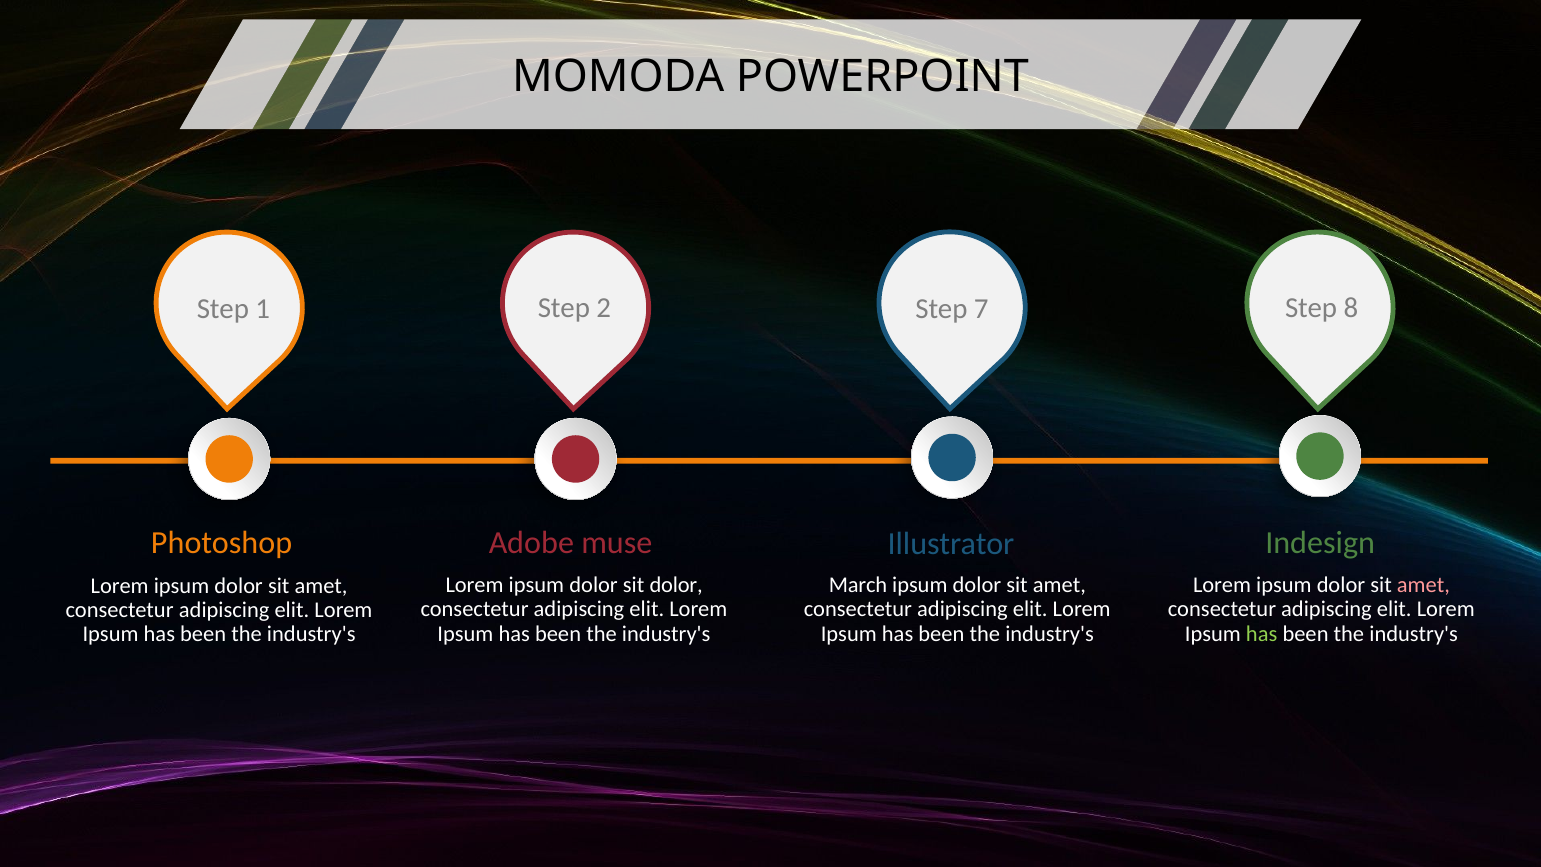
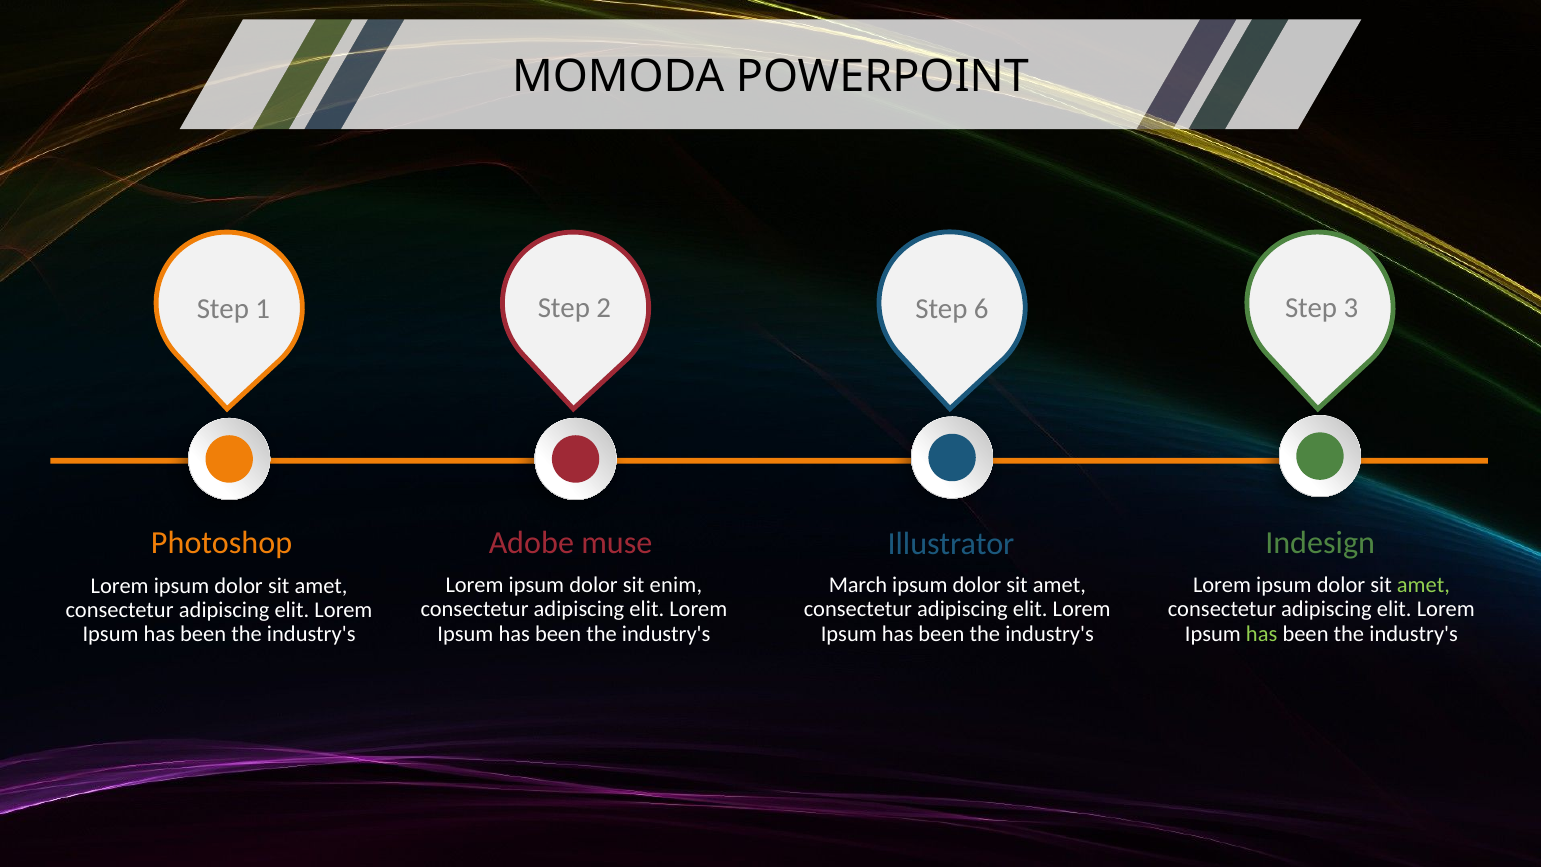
7: 7 -> 6
8: 8 -> 3
sit dolor: dolor -> enim
amet at (1423, 585) colour: pink -> light green
